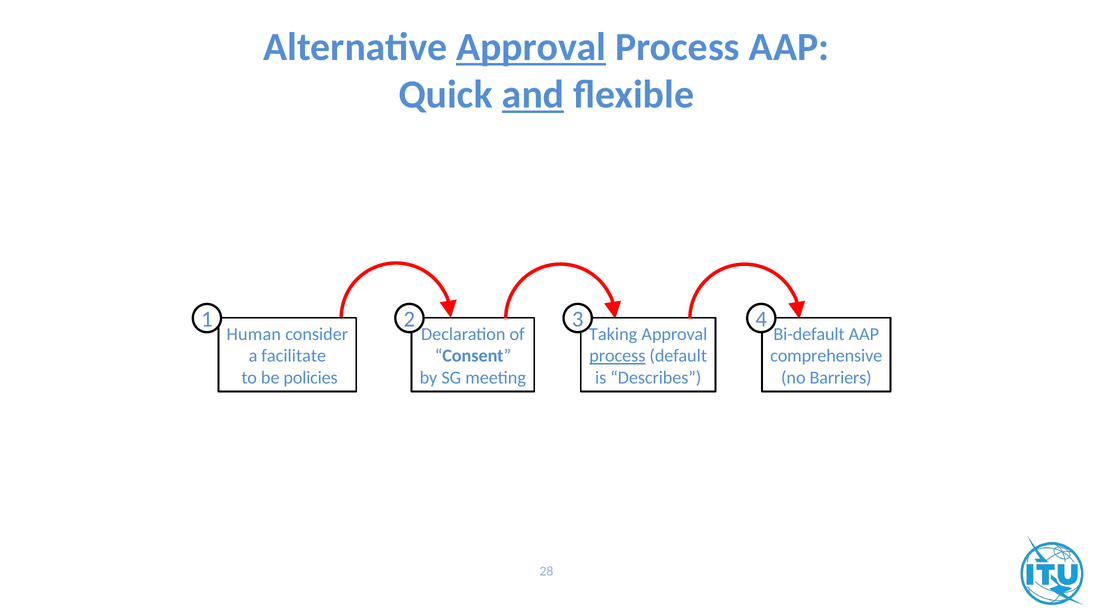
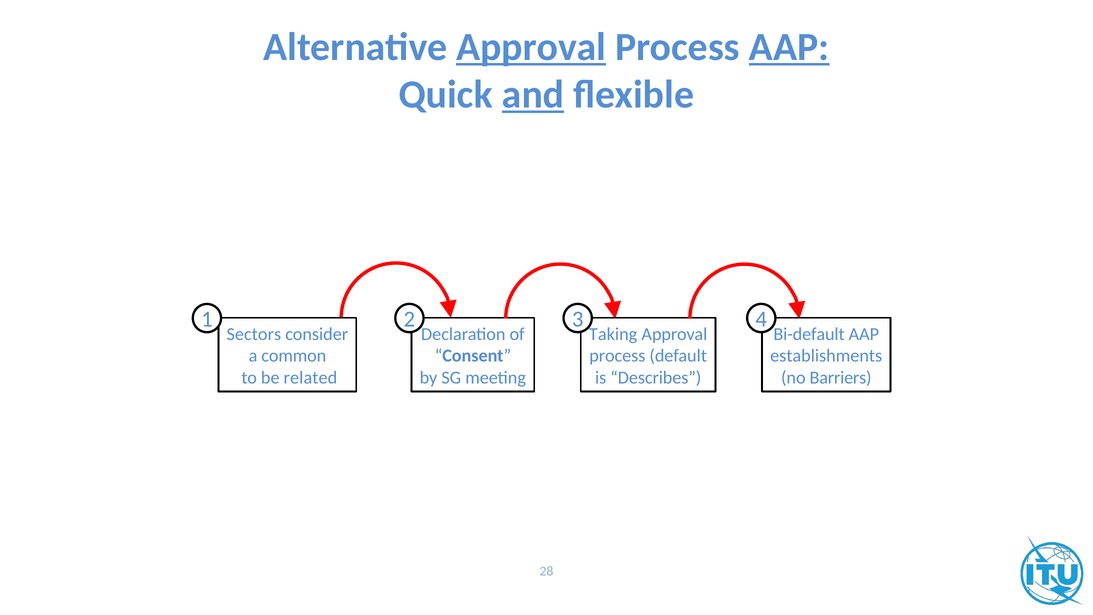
AAP at (789, 47) underline: none -> present
Human: Human -> Sectors
facilitate: facilitate -> common
process at (617, 356) underline: present -> none
comprehensive: comprehensive -> establishments
policies: policies -> related
